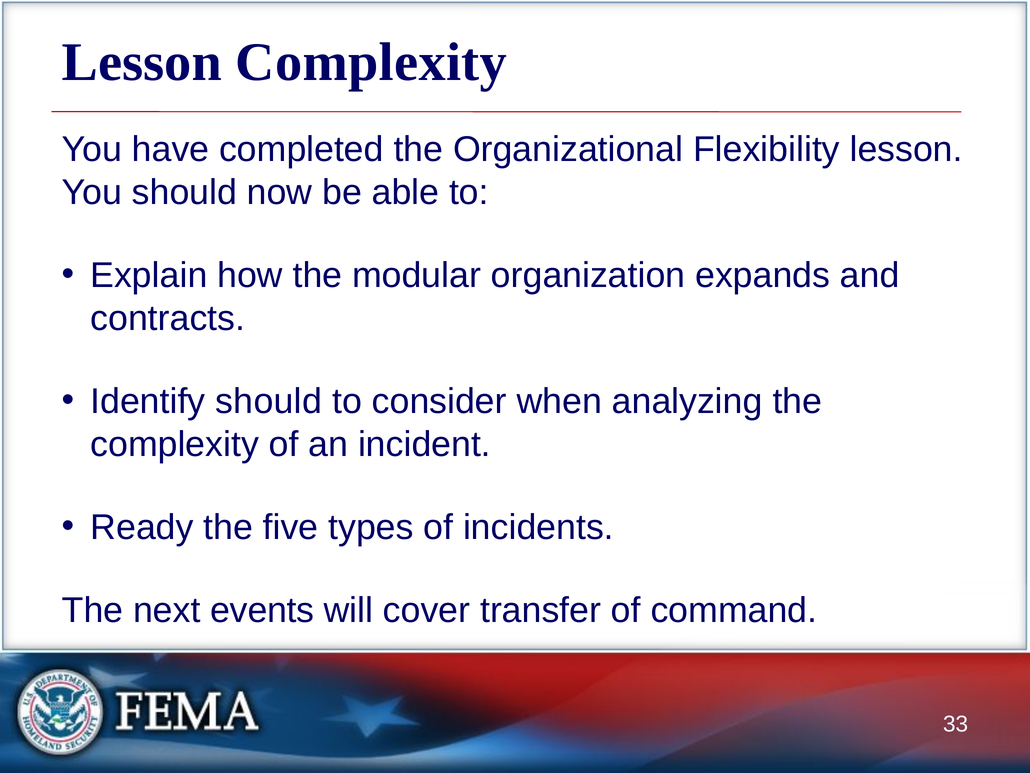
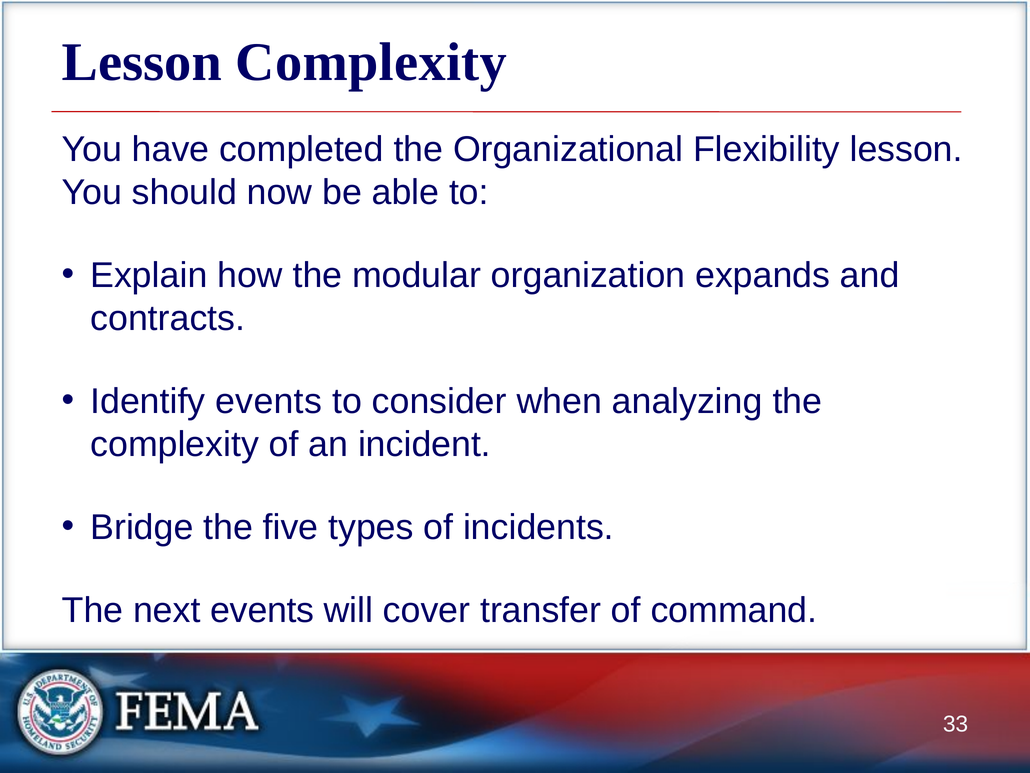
Identify should: should -> events
Ready: Ready -> Bridge
